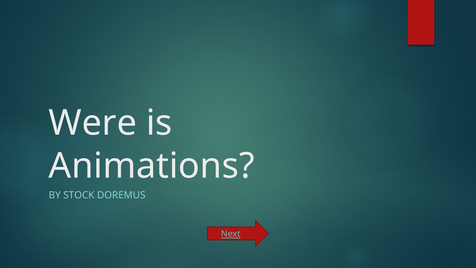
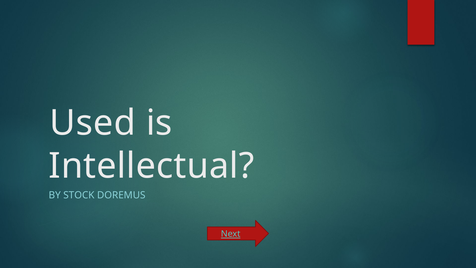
Were: Were -> Used
Animations: Animations -> Intellectual
